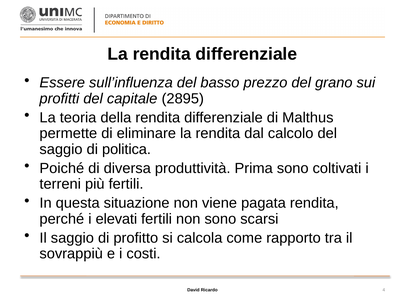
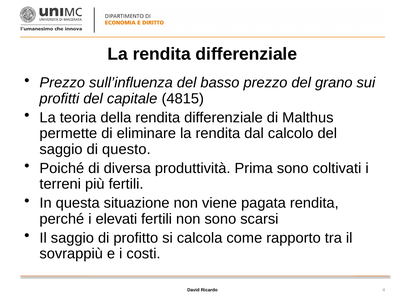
Essere at (62, 83): Essere -> Prezzo
2895: 2895 -> 4815
politica: politica -> questo
